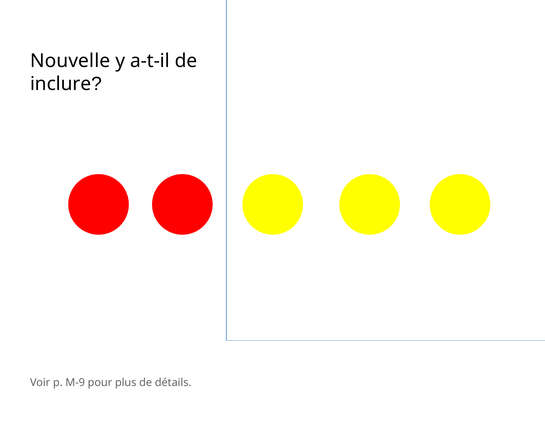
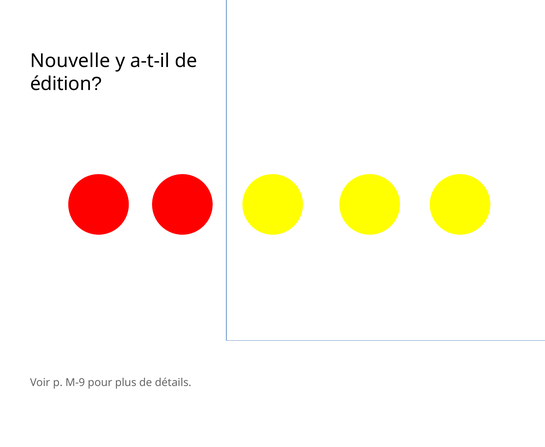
inclure: inclure -> édition
